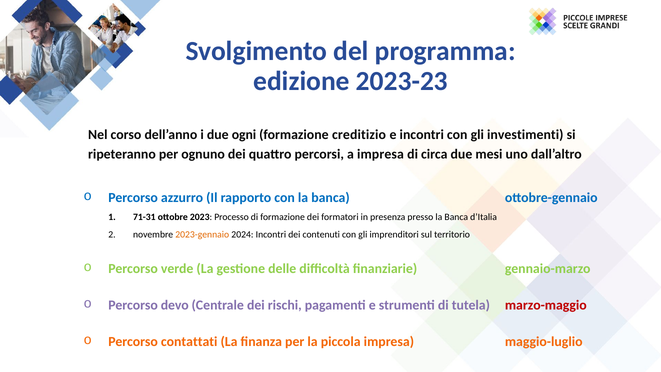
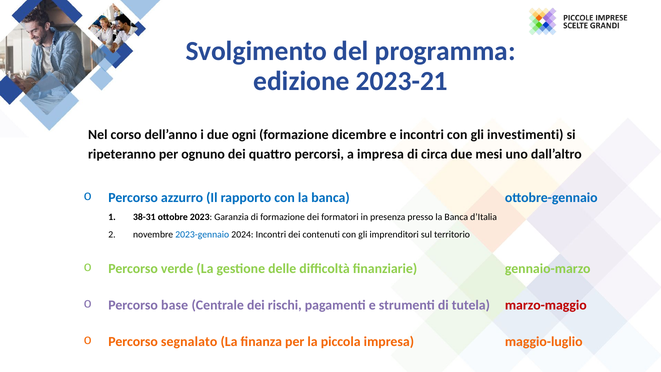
2023-23: 2023-23 -> 2023-21
creditizio: creditizio -> dicembre
71-31: 71-31 -> 38-31
Processo: Processo -> Garanzia
2023-gennaio colour: orange -> blue
devo: devo -> base
contattati: contattati -> segnalato
